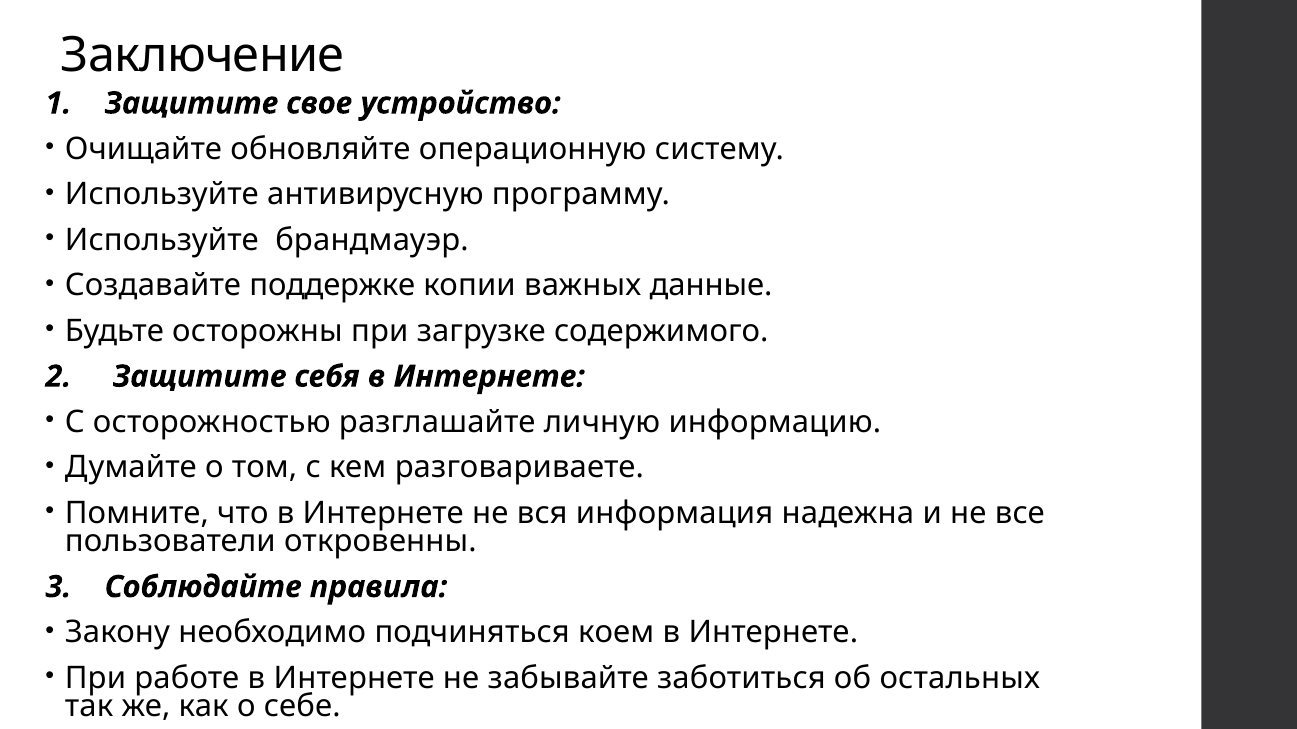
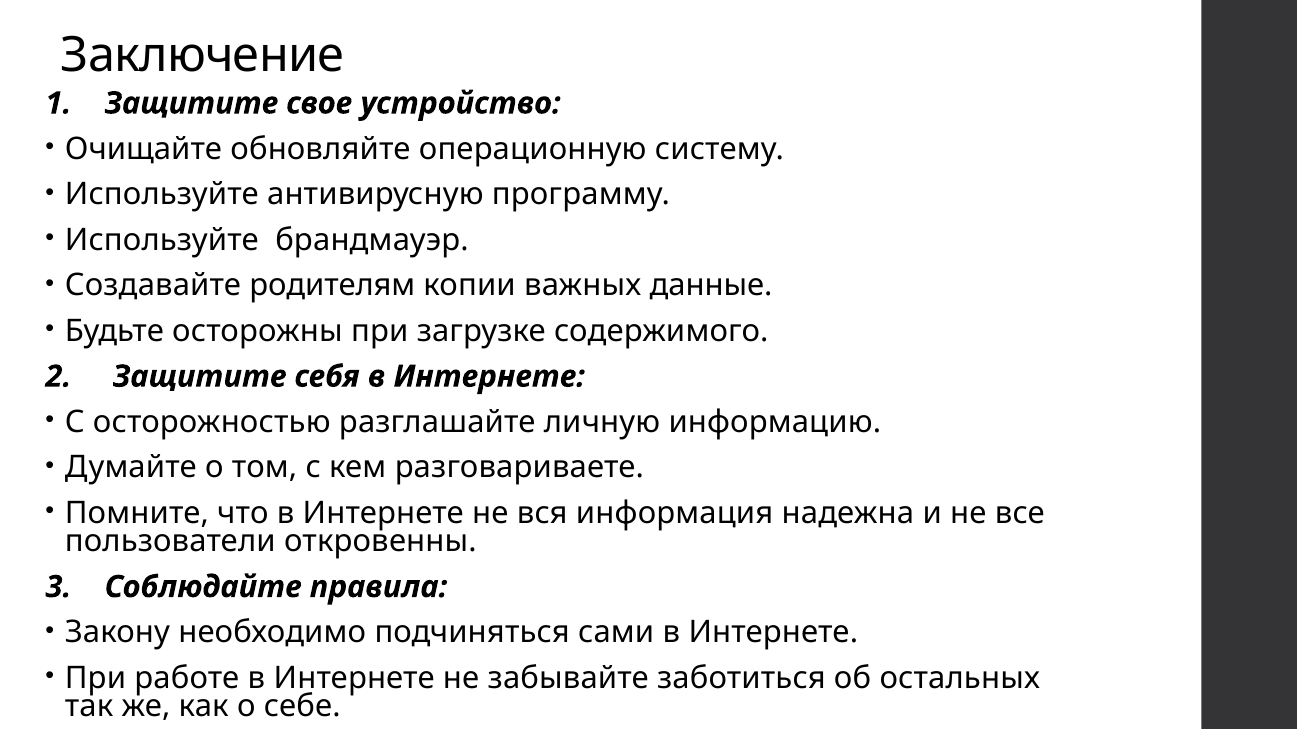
поддержке: поддержке -> родителям
коем: коем -> сами
